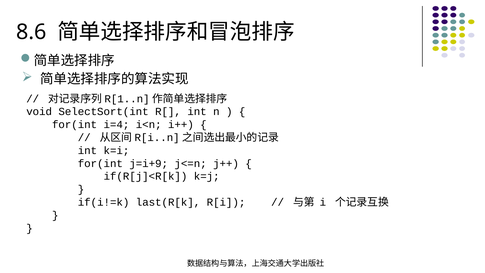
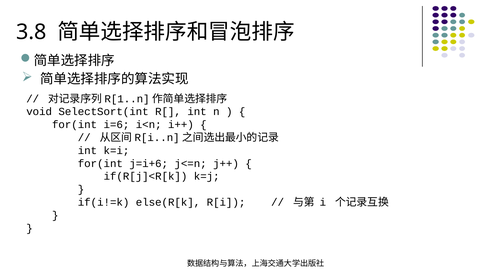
8.6: 8.6 -> 3.8
i=4: i=4 -> i=6
j=i+9: j=i+9 -> j=i+6
last(R[k: last(R[k -> else(R[k
